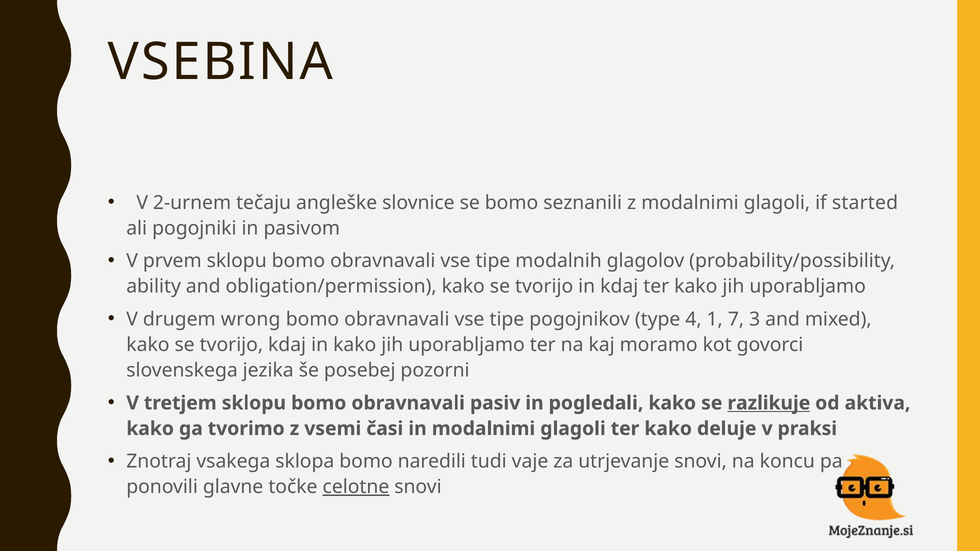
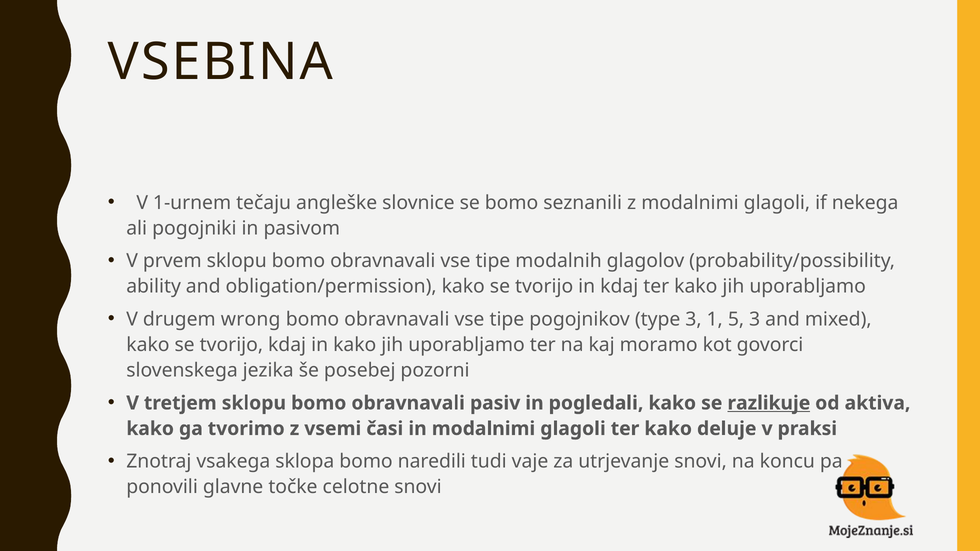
2-urnem: 2-urnem -> 1-urnem
started: started -> nekega
type 4: 4 -> 3
7: 7 -> 5
celotne underline: present -> none
